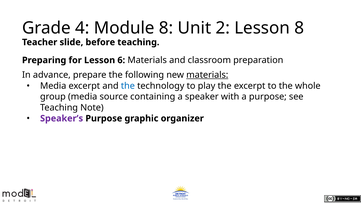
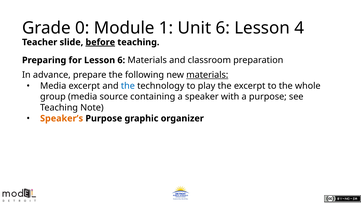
4: 4 -> 0
Module 8: 8 -> 1
Unit 2: 2 -> 6
Lesson 8: 8 -> 4
before underline: none -> present
Speaker’s colour: purple -> orange
